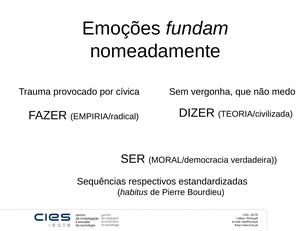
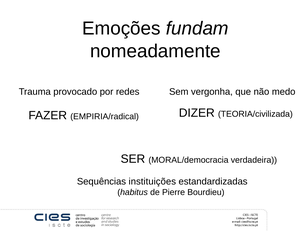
cívica: cívica -> redes
respectivos: respectivos -> instituições
